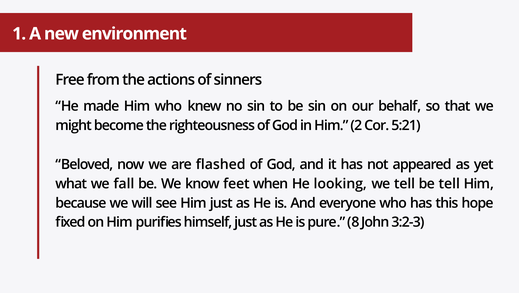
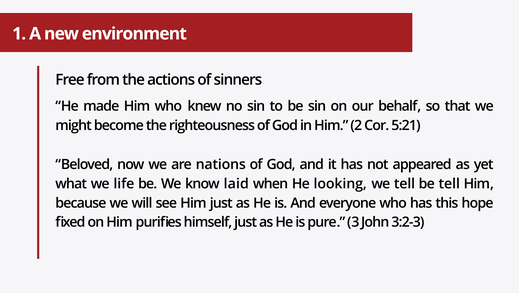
flashed: flashed -> nations
fall: fall -> life
feet: feet -> laid
8: 8 -> 3
